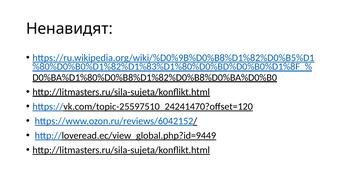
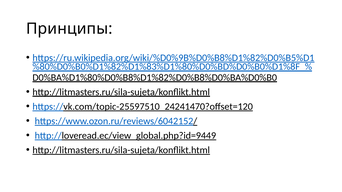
Ненавидят: Ненавидят -> Принципы
